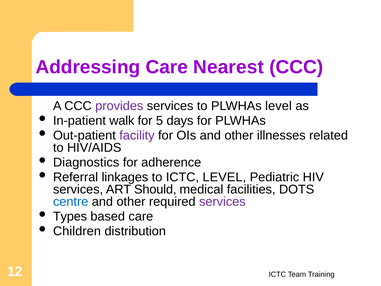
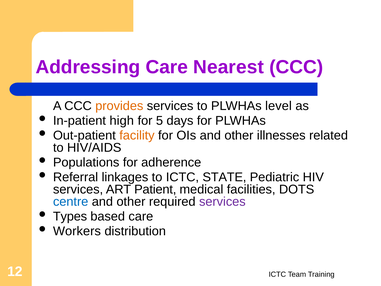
provides colour: purple -> orange
walk: walk -> high
facility colour: purple -> orange
Diagnostics: Diagnostics -> Populations
ICTC LEVEL: LEVEL -> STATE
Should: Should -> Patient
Children: Children -> Workers
